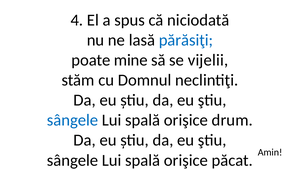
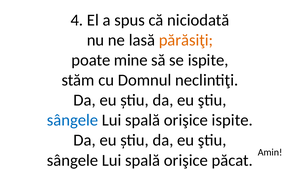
părăsiţi colour: blue -> orange
se vijelii: vijelii -> ispite
orişice drum: drum -> ispite
